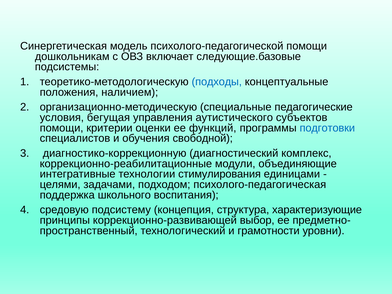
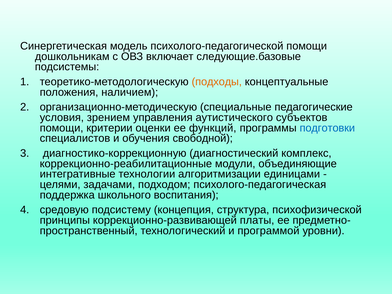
подходы colour: blue -> orange
бегущая: бегущая -> зрением
стимулирования: стимулирования -> алгоритмизации
характеризующие: характеризующие -> психофизической
выбор: выбор -> платы
грамотности: грамотности -> программой
